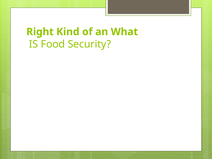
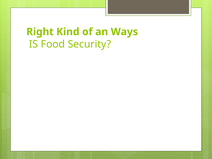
What: What -> Ways
